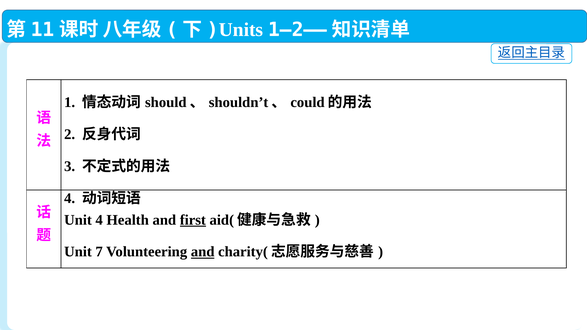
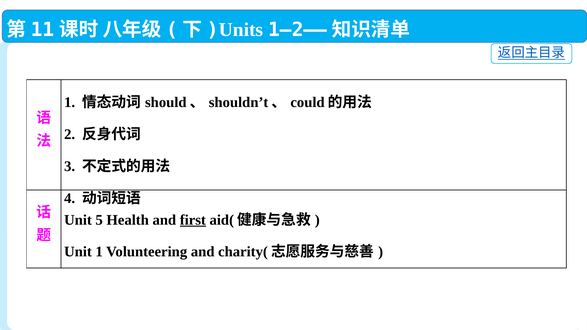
Unit 4: 4 -> 5
Unit 7: 7 -> 1
and at (203, 252) underline: present -> none
